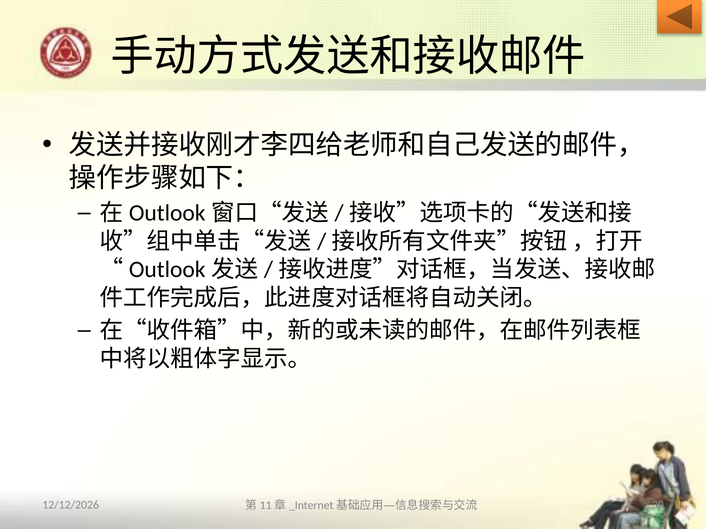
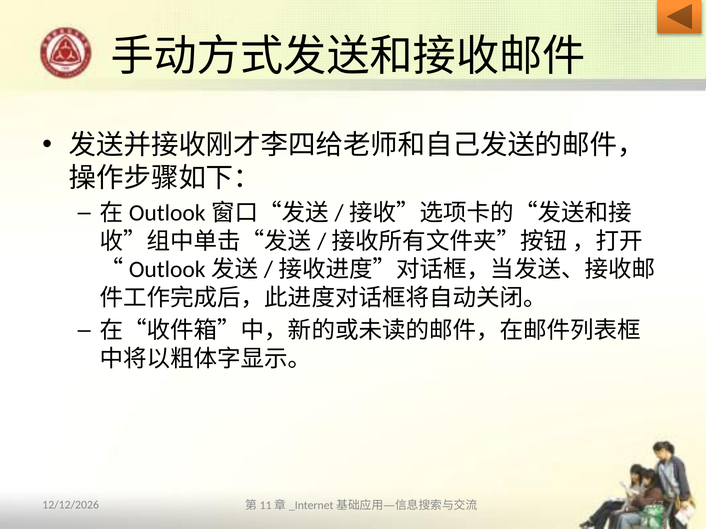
30: 30 -> 67
